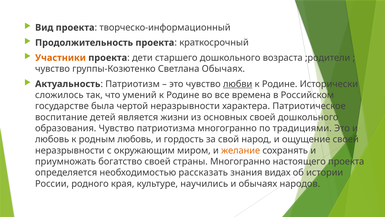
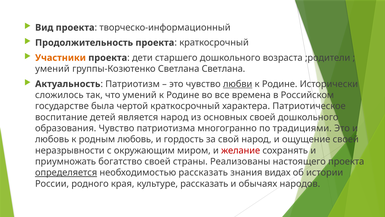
чувство at (52, 69): чувство -> умений
Светлана Обычаях: Обычаях -> Светлана
чертой неразрывности: неразрывности -> краткосрочный
является жизни: жизни -> народ
желание colour: orange -> red
страны Многогранно: Многогранно -> Реализованы
определяется underline: none -> present
культуре научились: научились -> рассказать
